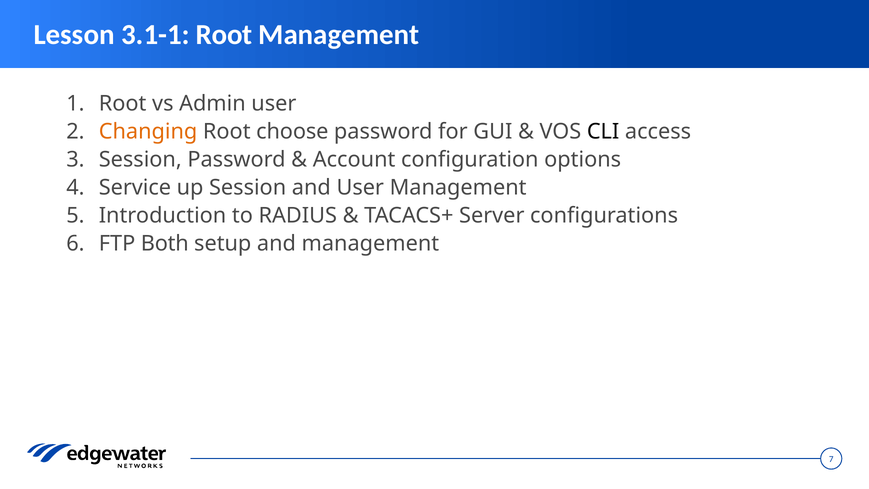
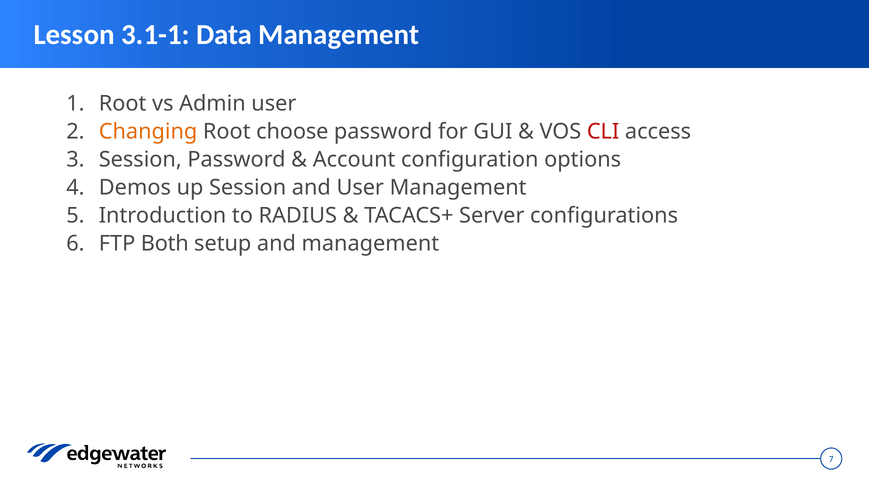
3.1-1 Root: Root -> Data
CLI colour: black -> red
Service: Service -> Demos
